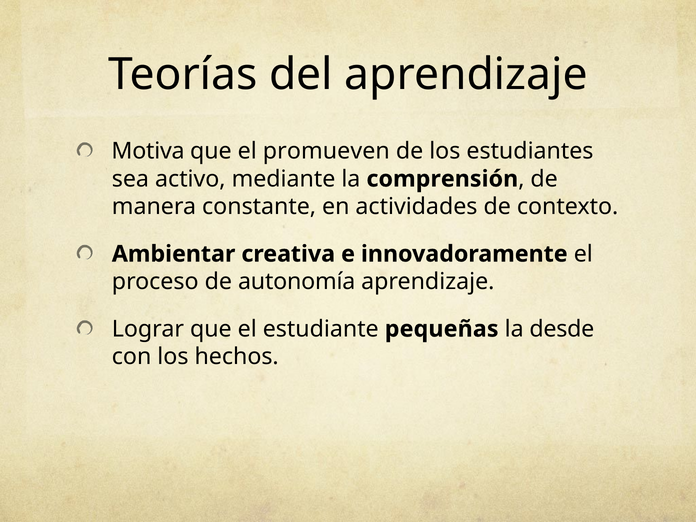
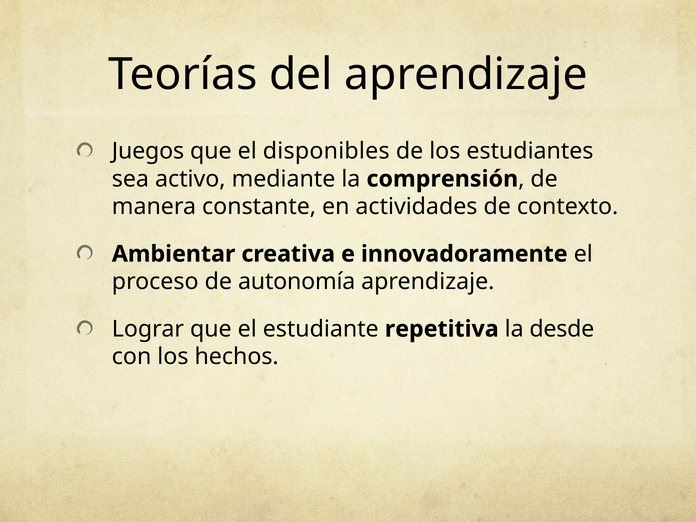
Motiva: Motiva -> Juegos
promueven: promueven -> disponibles
pequeñas: pequeñas -> repetitiva
